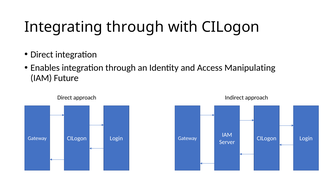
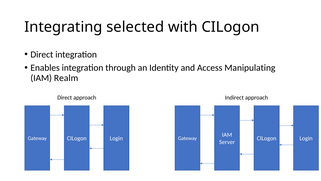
Integrating through: through -> selected
Future: Future -> Realm
